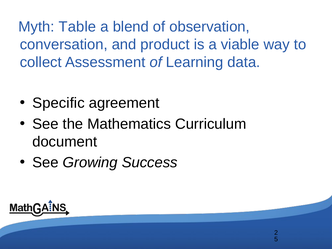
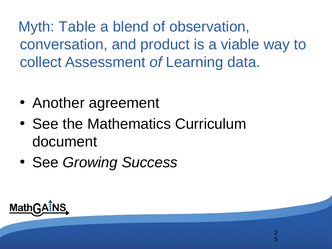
Specific: Specific -> Another
